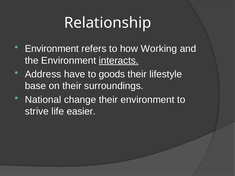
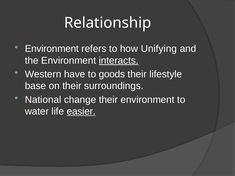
Working: Working -> Unifying
Address: Address -> Western
strive: strive -> water
easier underline: none -> present
